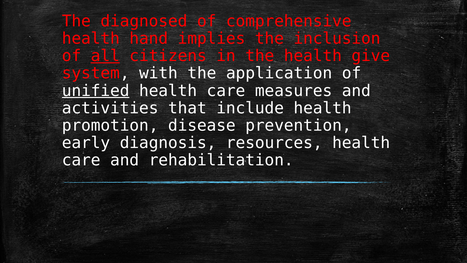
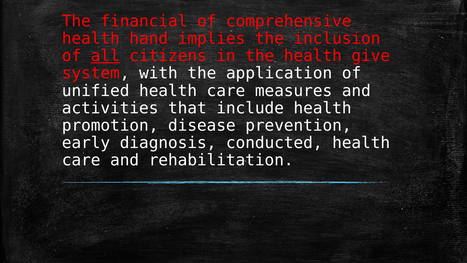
diagnosed: diagnosed -> financial
unified underline: present -> none
resources: resources -> conducted
